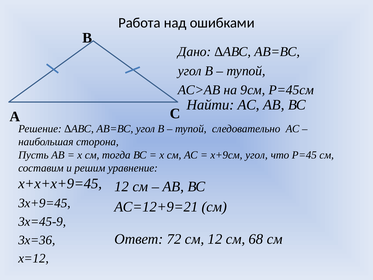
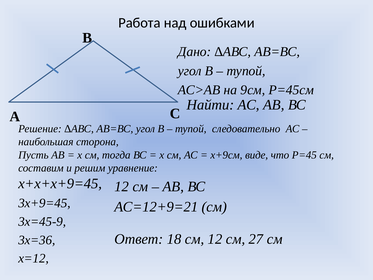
х+9см угол: угол -> виде
72: 72 -> 18
68: 68 -> 27
